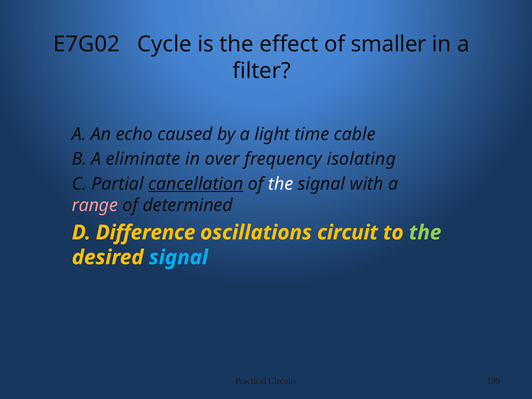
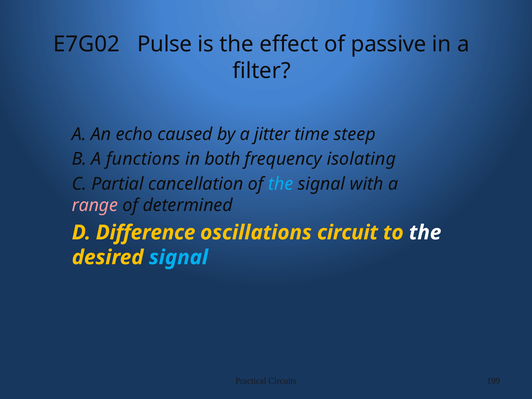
Cycle: Cycle -> Pulse
smaller: smaller -> passive
light: light -> jitter
cable: cable -> steep
eliminate: eliminate -> functions
over: over -> both
cancellation underline: present -> none
the at (281, 184) colour: white -> light blue
the at (425, 233) colour: light green -> white
